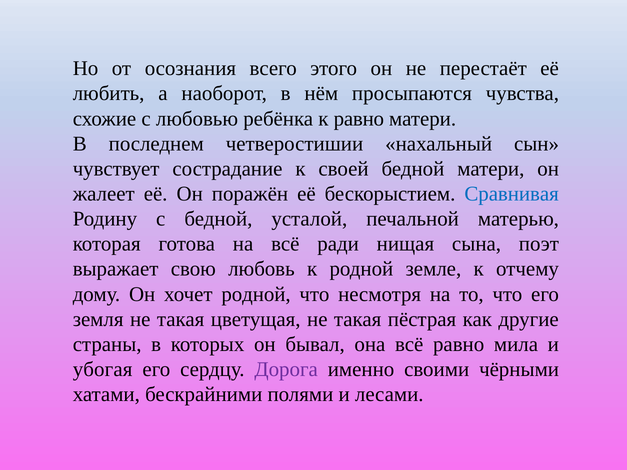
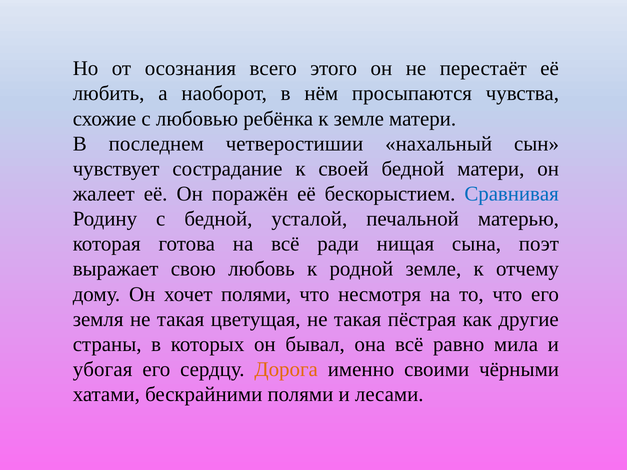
к равно: равно -> земле
хочет родной: родной -> полями
Дорога colour: purple -> orange
